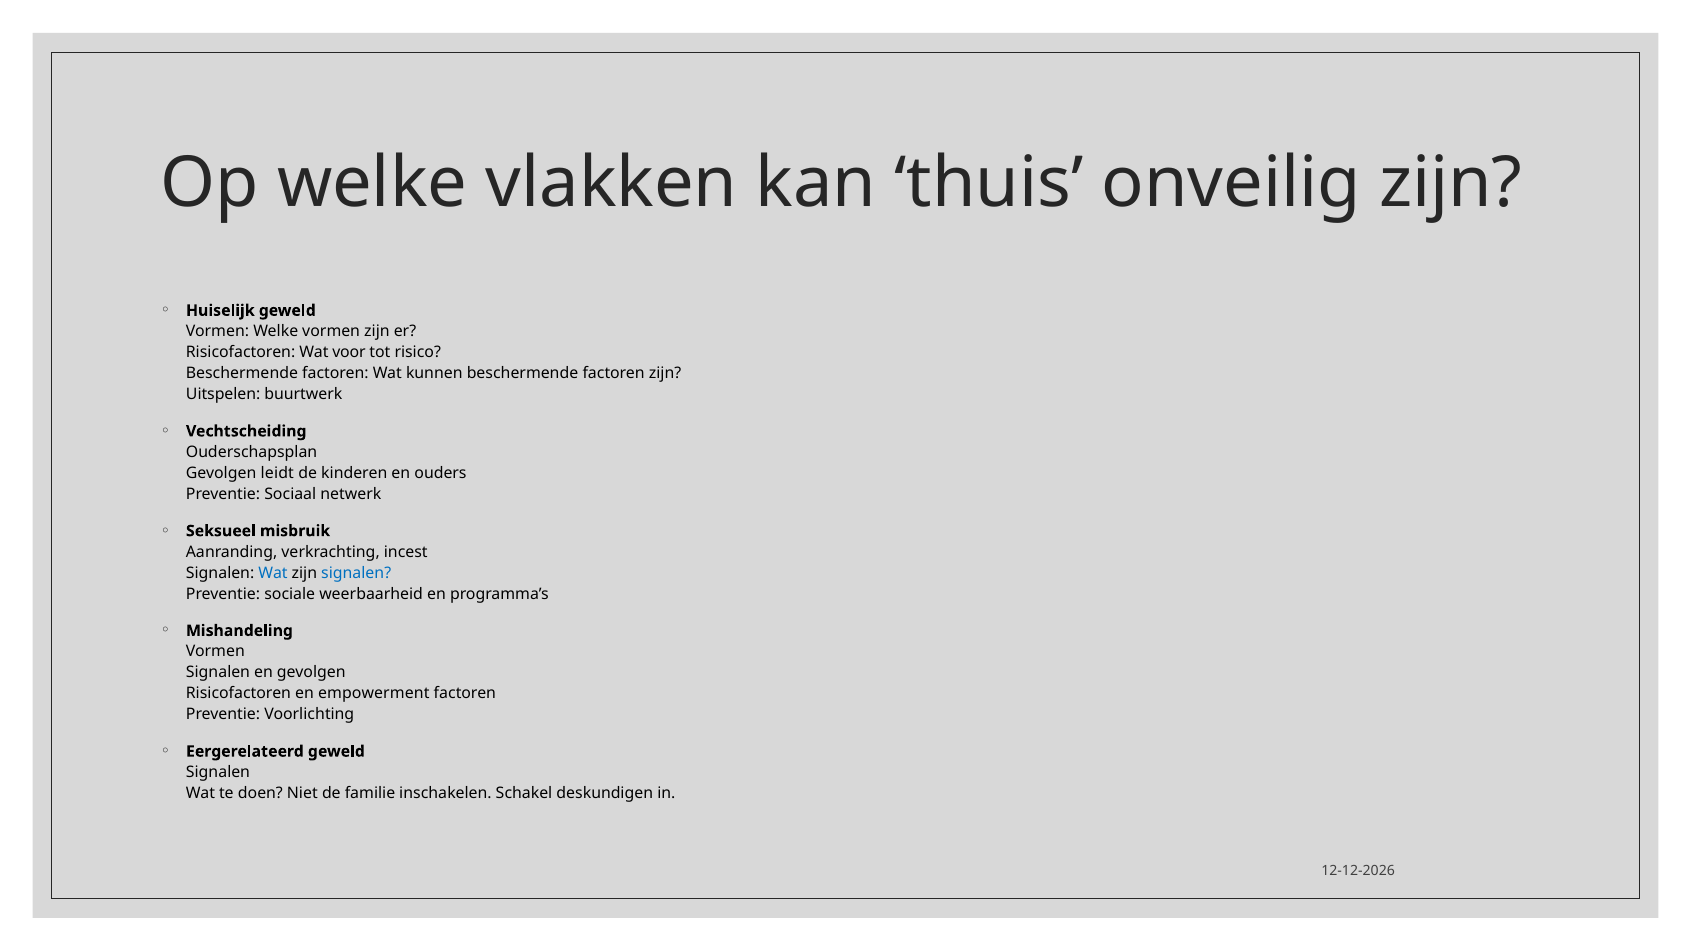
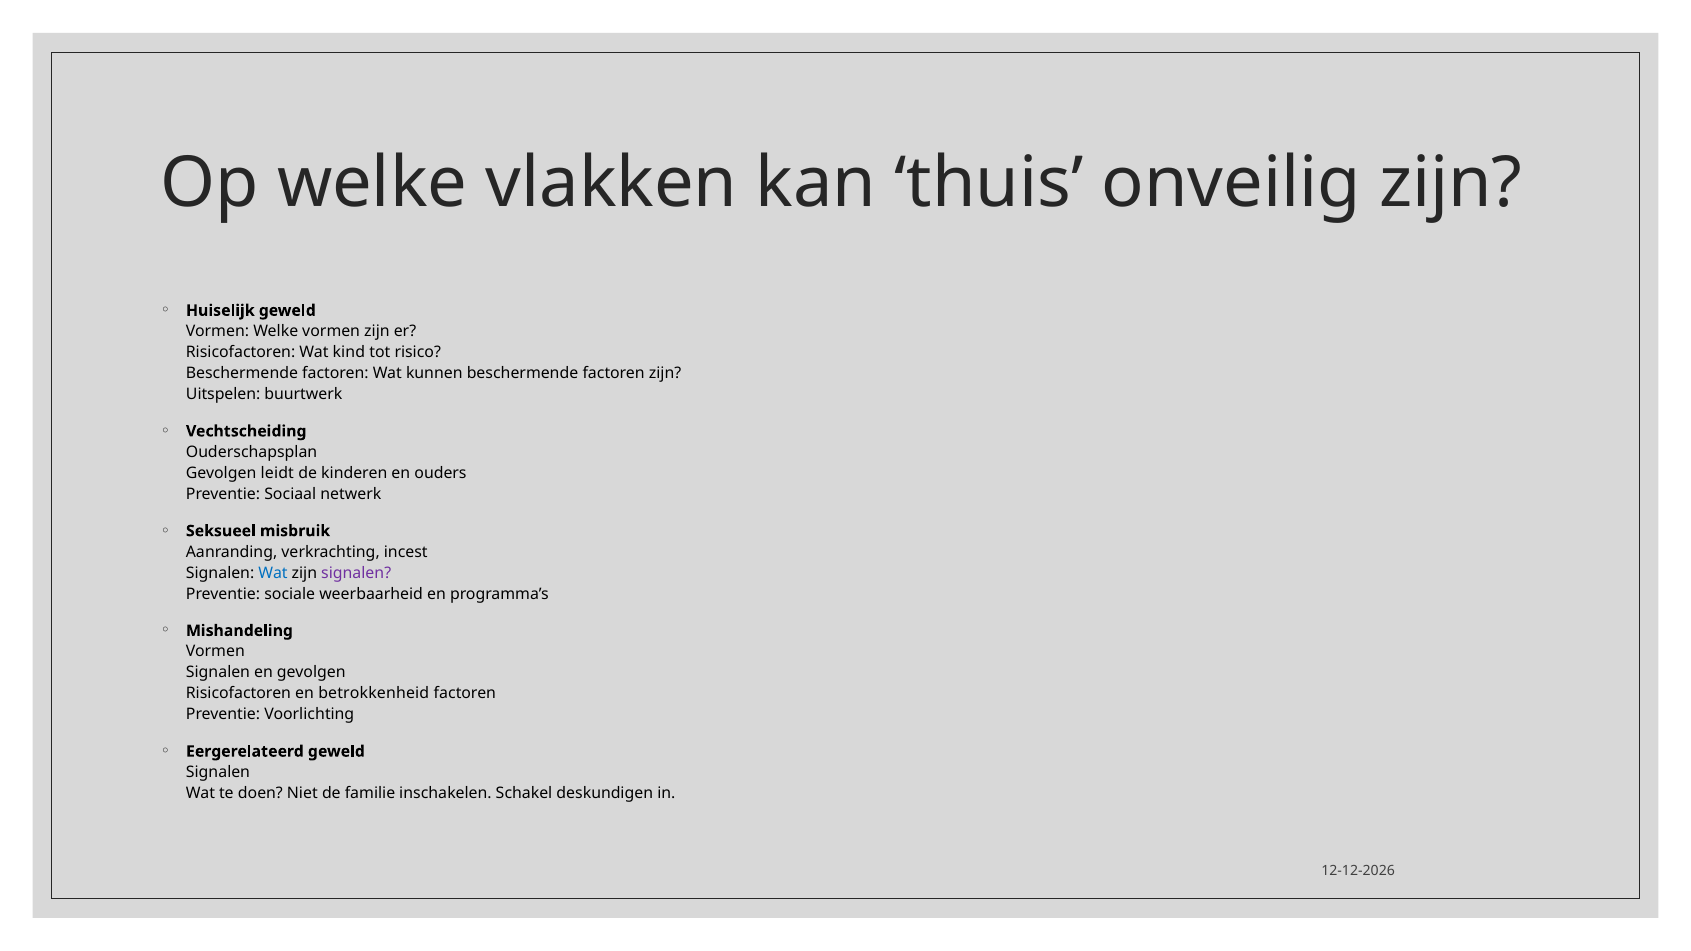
voor: voor -> kind
signalen at (356, 573) colour: blue -> purple
empowerment: empowerment -> betrokkenheid
